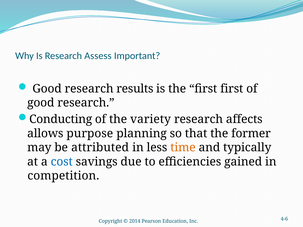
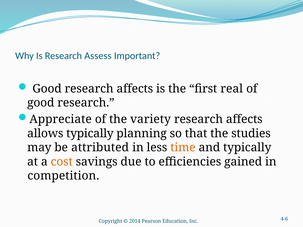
Good research results: results -> affects
first first: first -> real
Conducting: Conducting -> Appreciate
allows purpose: purpose -> typically
former: former -> studies
cost colour: blue -> orange
